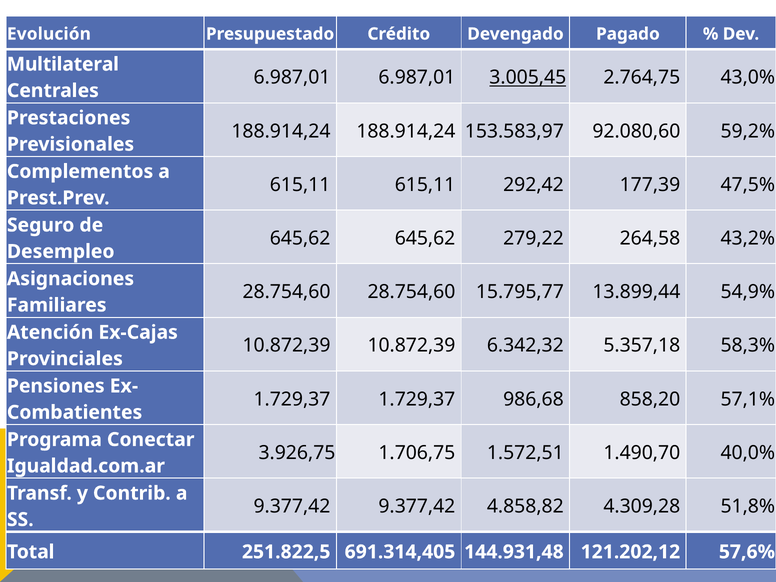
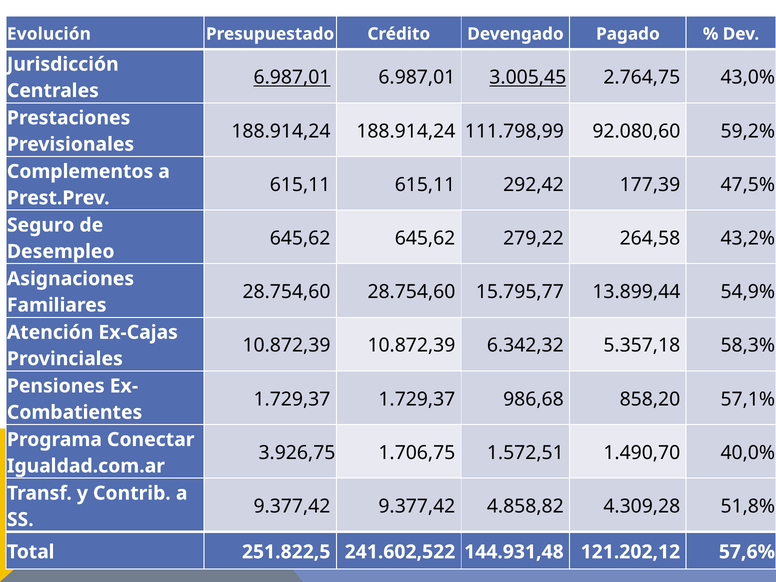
Multilateral: Multilateral -> Jurisdicción
6.987,01 at (292, 77) underline: none -> present
153.583,97: 153.583,97 -> 111.798,99
691.314,405: 691.314,405 -> 241.602,522
